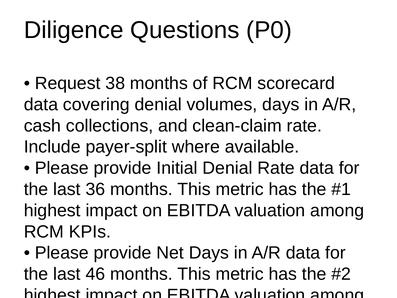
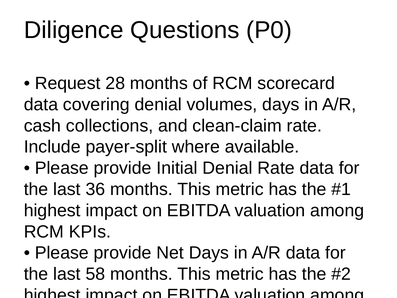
38: 38 -> 28
46: 46 -> 58
